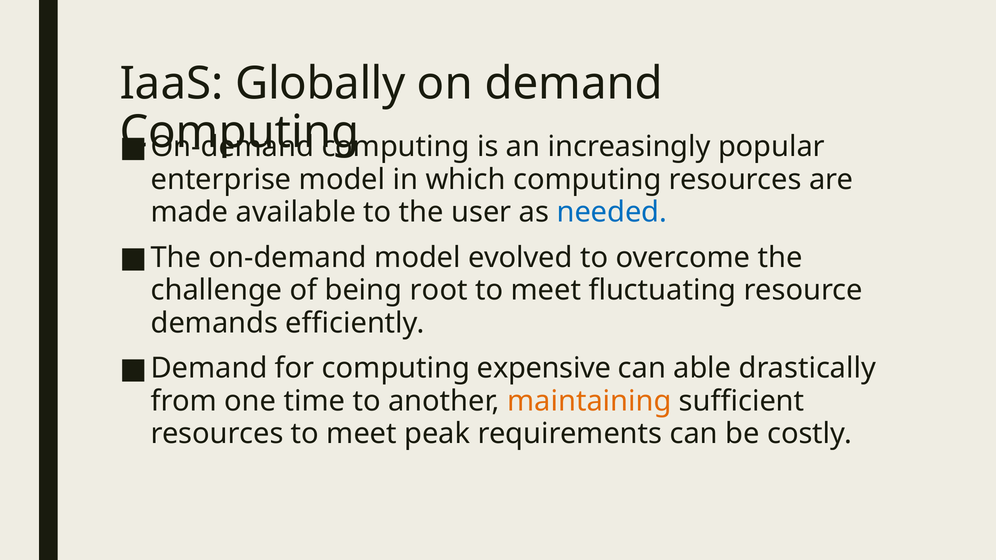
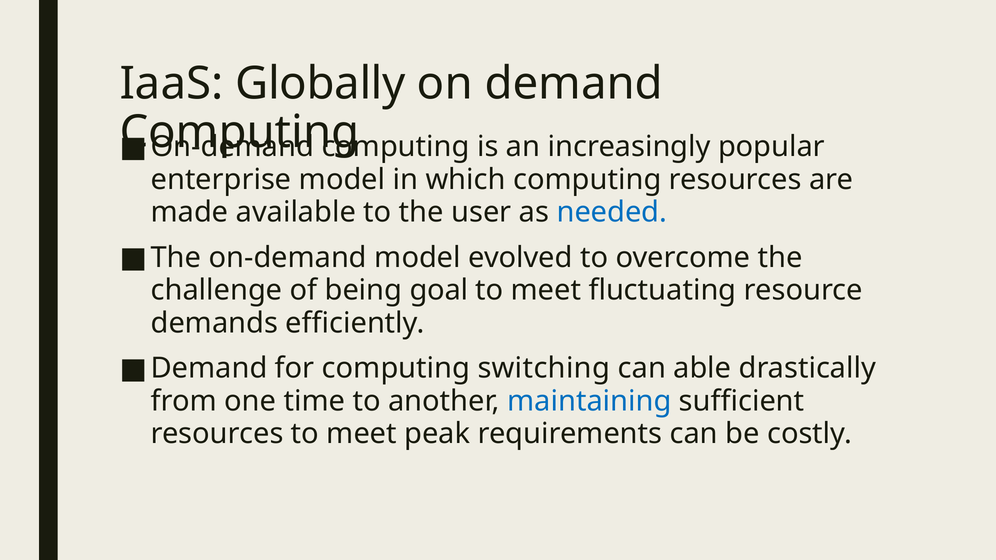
root: root -> goal
expensive: expensive -> switching
maintaining colour: orange -> blue
